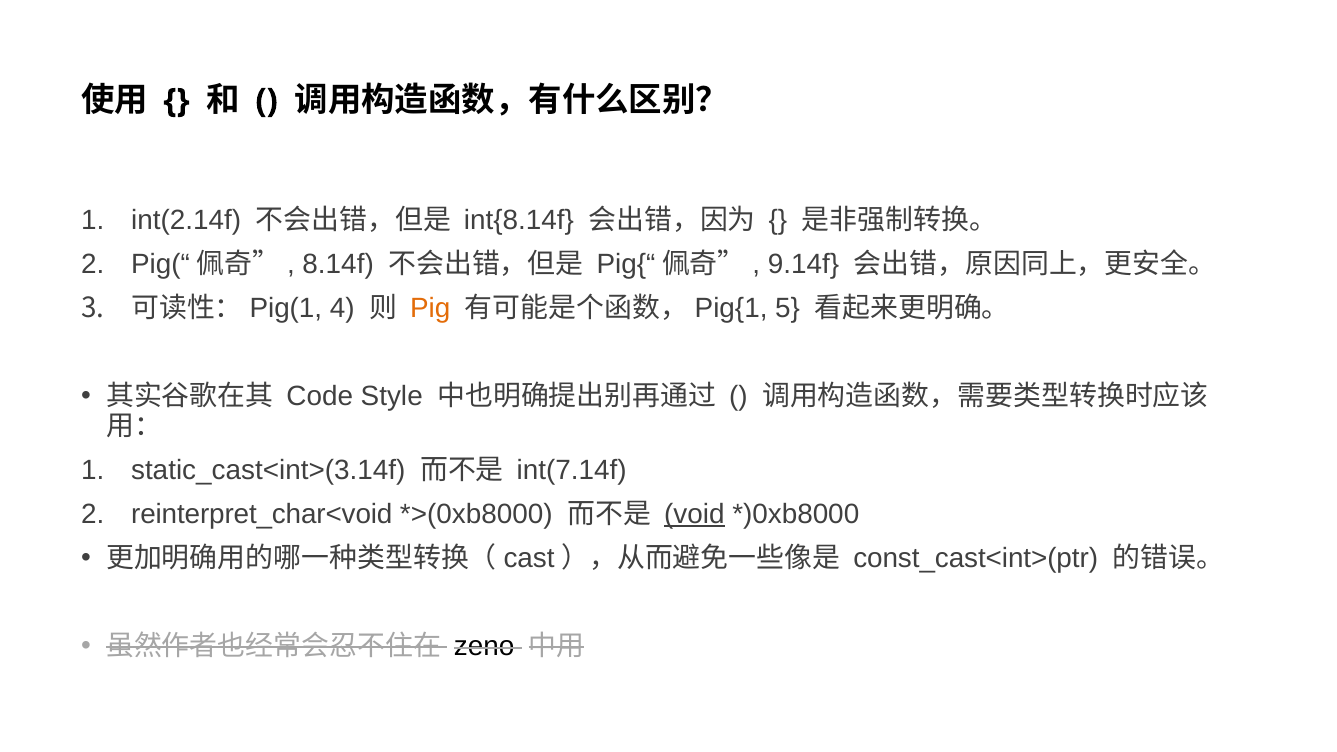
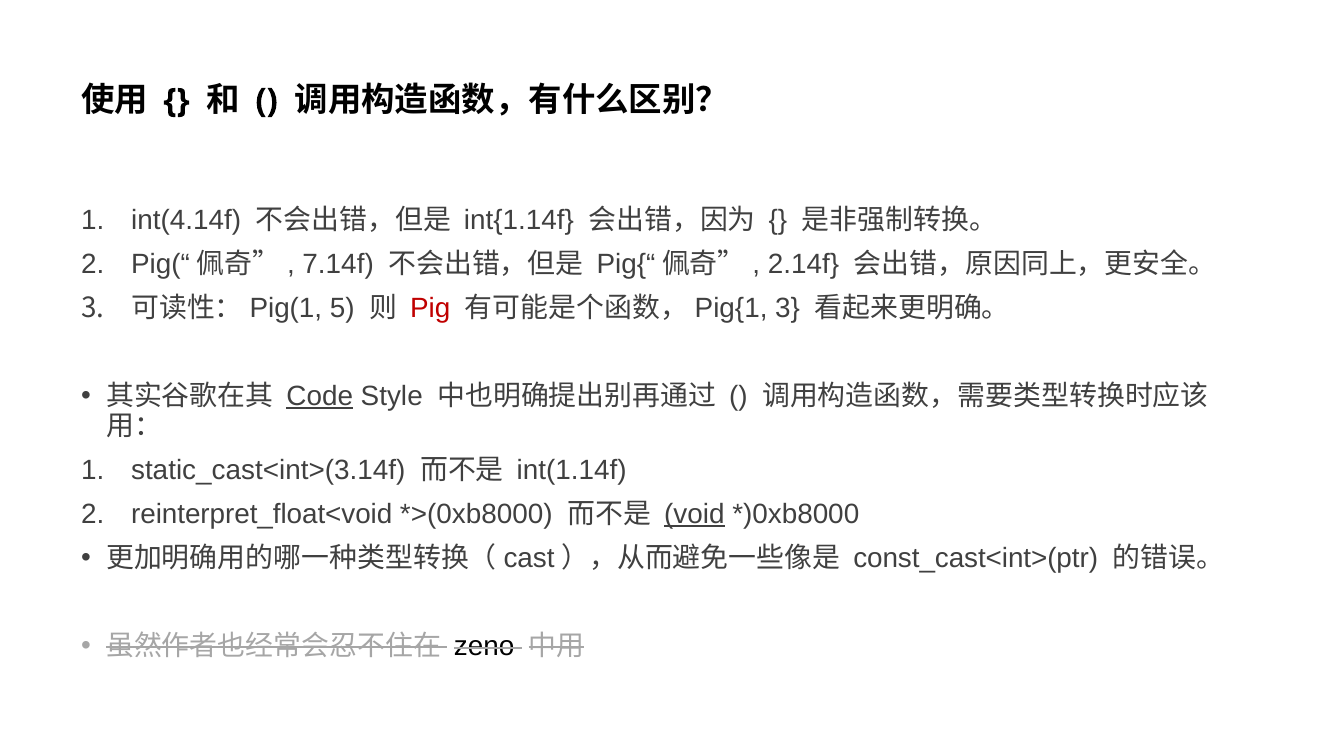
int(2.14f: int(2.14f -> int(4.14f
int{8.14f: int{8.14f -> int{1.14f
8.14f: 8.14f -> 7.14f
9.14f: 9.14f -> 2.14f
4: 4 -> 5
Pig colour: orange -> red
5 at (788, 308): 5 -> 3
Code underline: none -> present
int(7.14f: int(7.14f -> int(1.14f
reinterpret_char<void: reinterpret_char<void -> reinterpret_float<void
